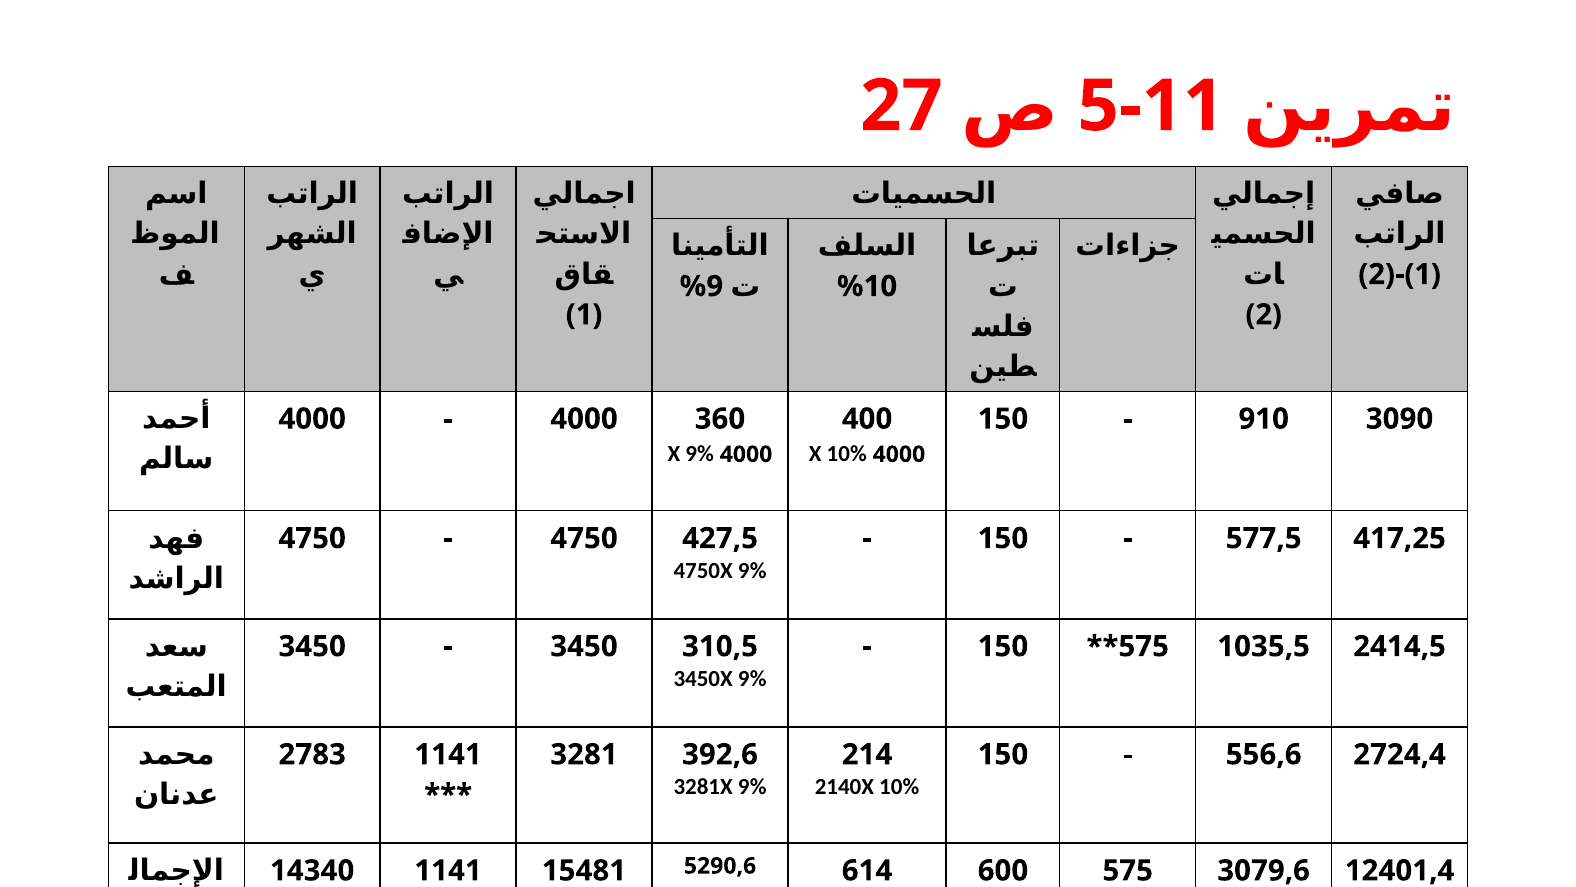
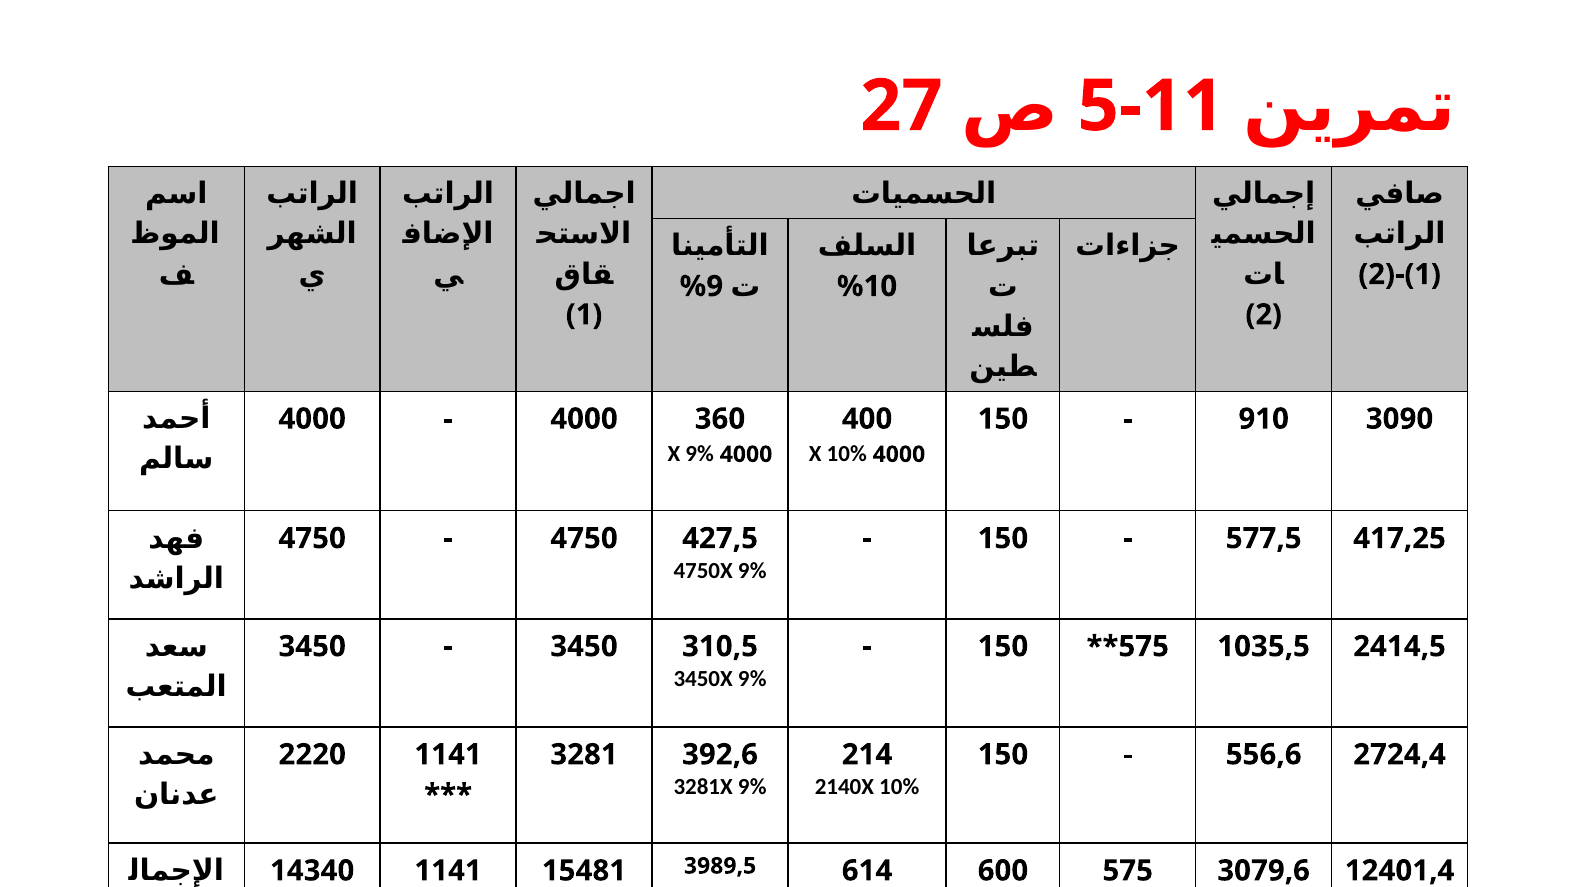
2783: 2783 -> 2220
5290,6: 5290,6 -> 3989,5
